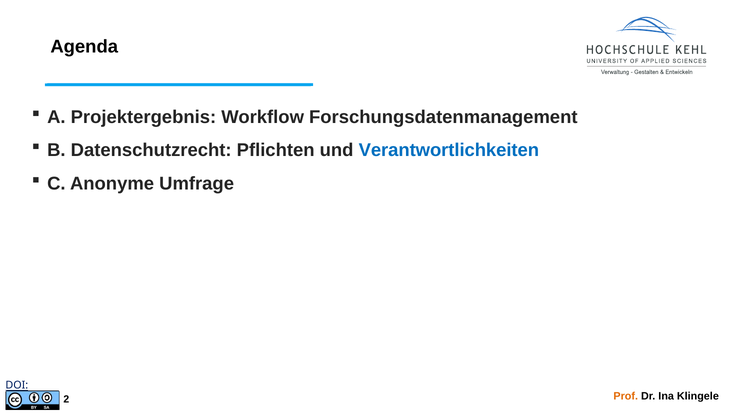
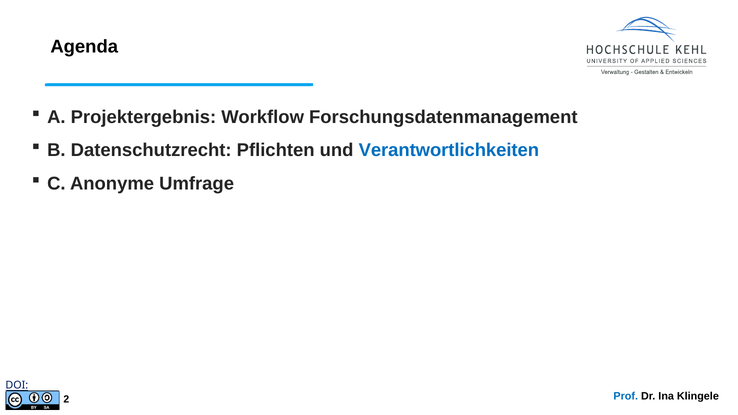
Prof colour: orange -> blue
